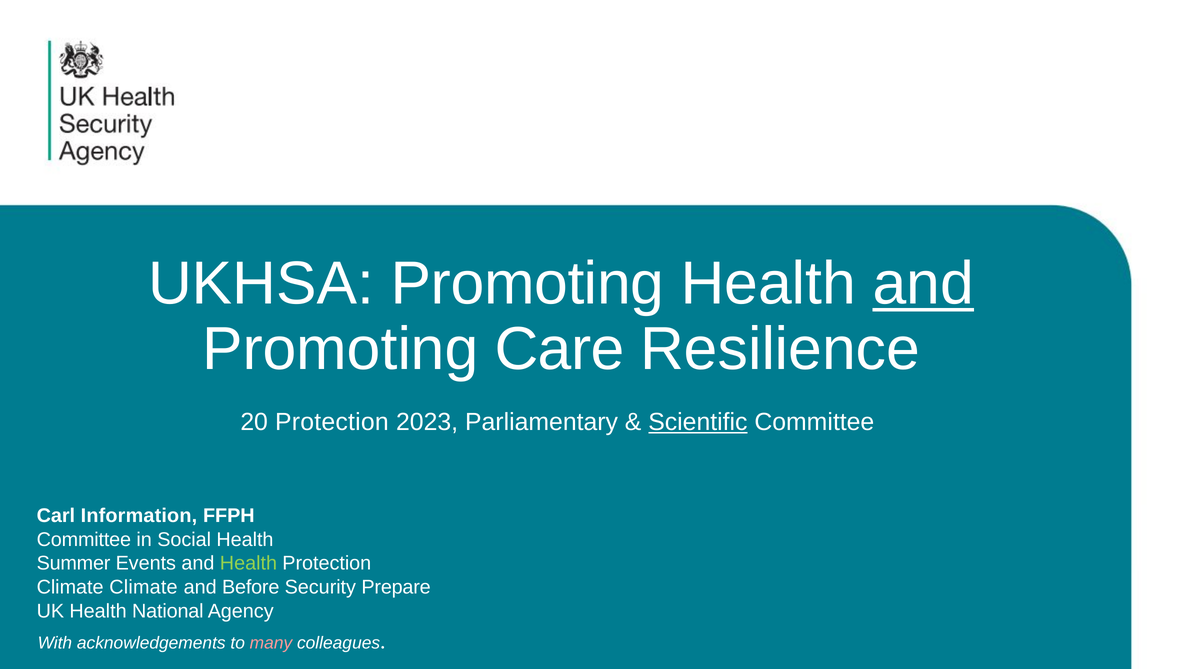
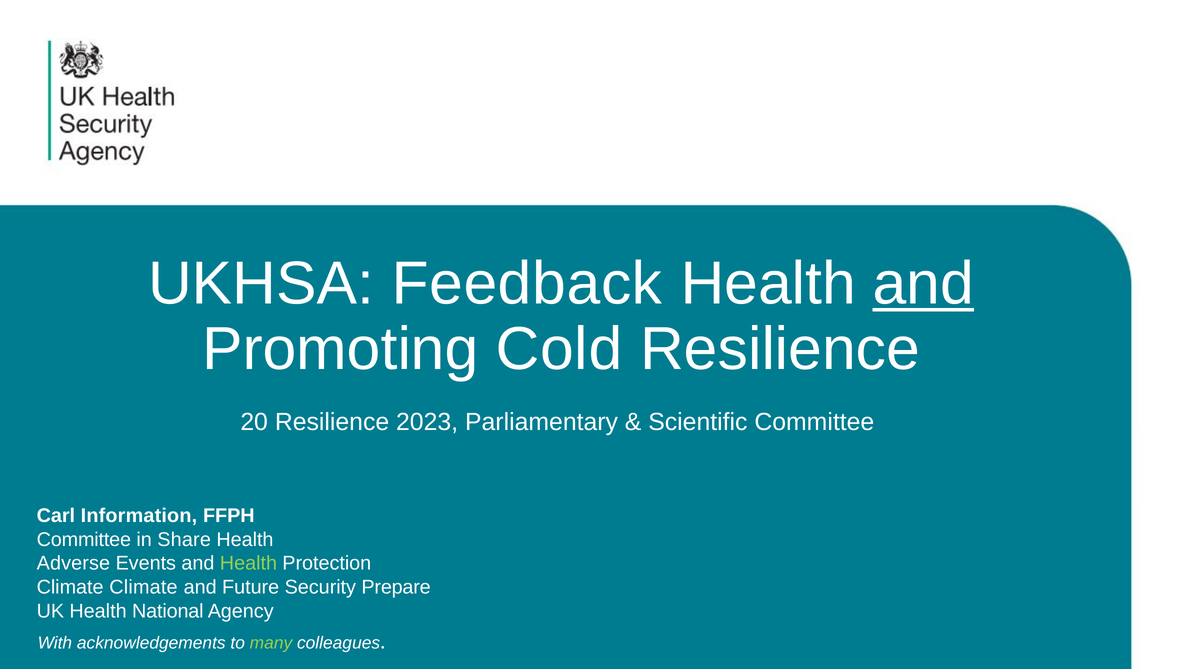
UKHSA Promoting: Promoting -> Feedback
Care: Care -> Cold
20 Protection: Protection -> Resilience
Scientific underline: present -> none
Social: Social -> Share
Summer: Summer -> Adverse
Before: Before -> Future
many colour: pink -> light green
